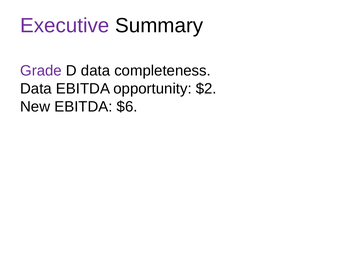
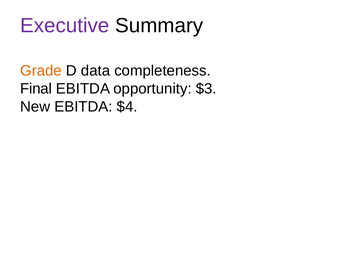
Grade colour: purple -> orange
Data at (36, 89): Data -> Final
$2: $2 -> $3
$6: $6 -> $4
